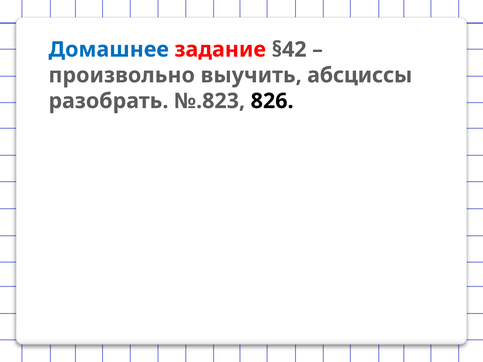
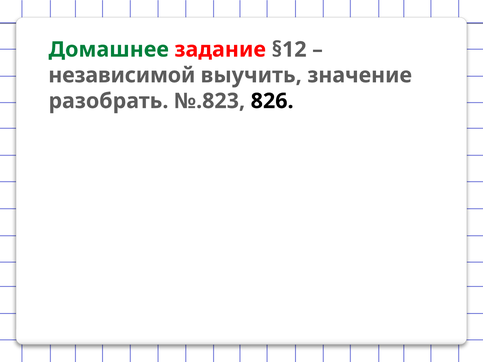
Домашнее colour: blue -> green
§42: §42 -> §12
произвольно: произвольно -> независимой
абсциссы: абсциссы -> значение
